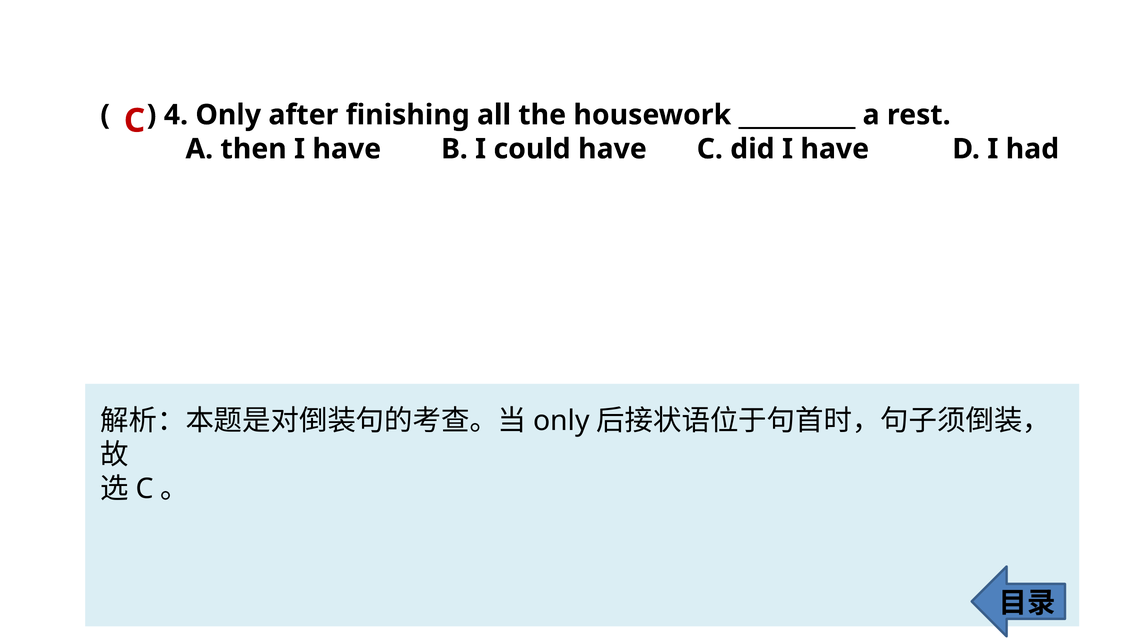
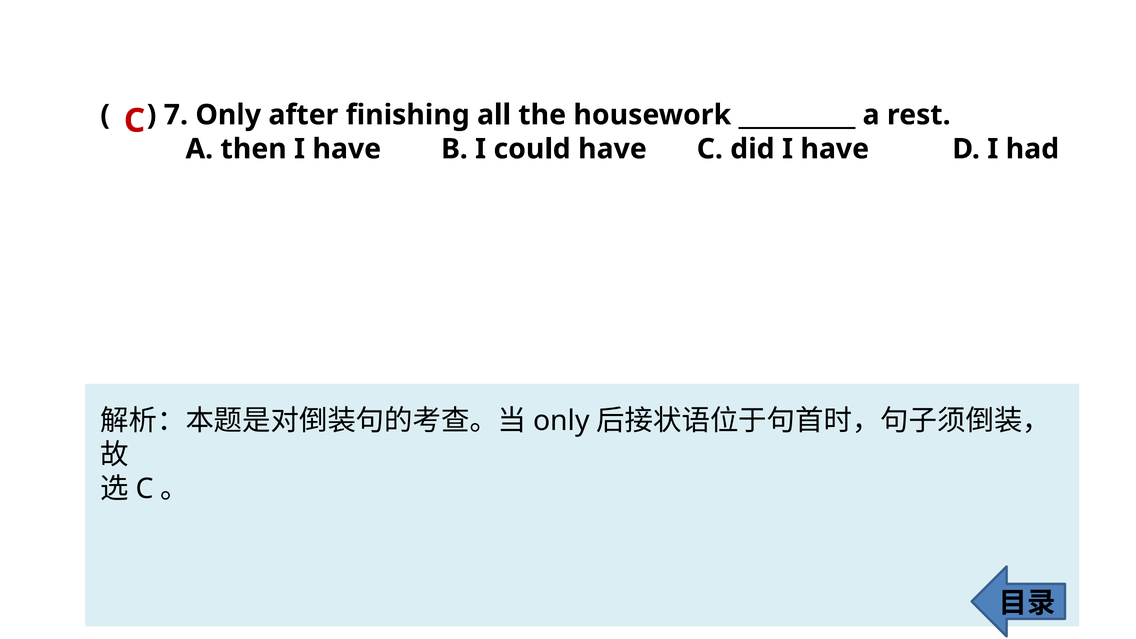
4: 4 -> 7
